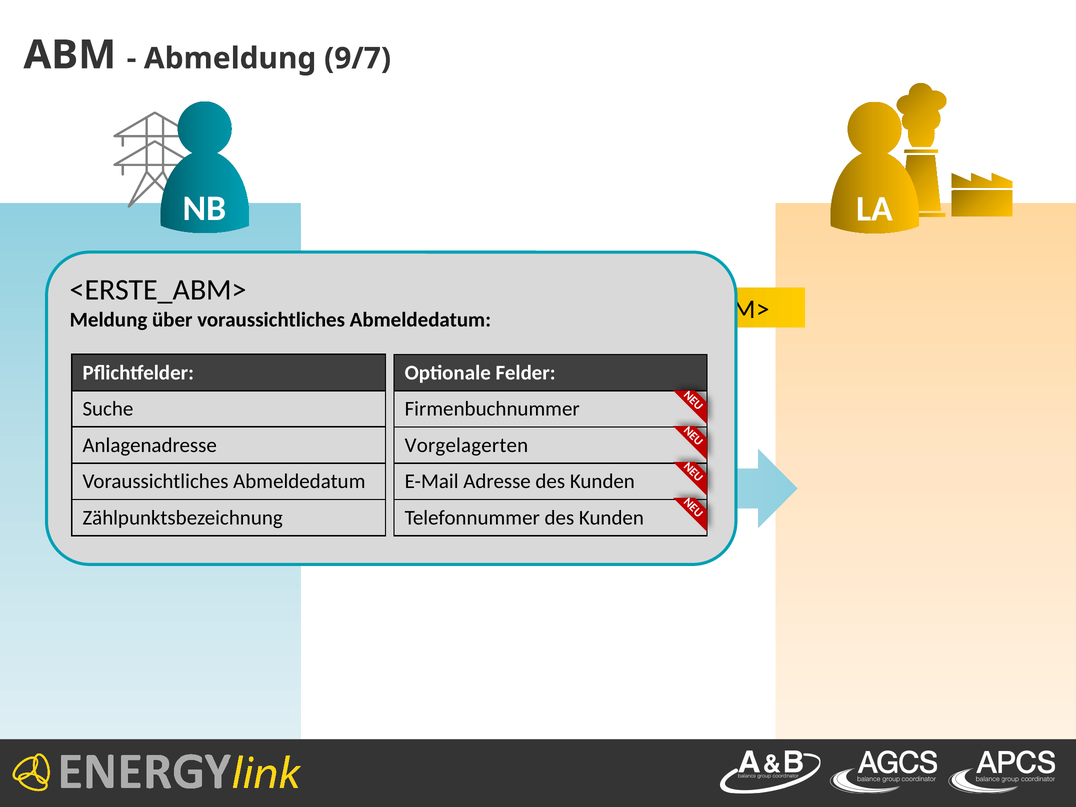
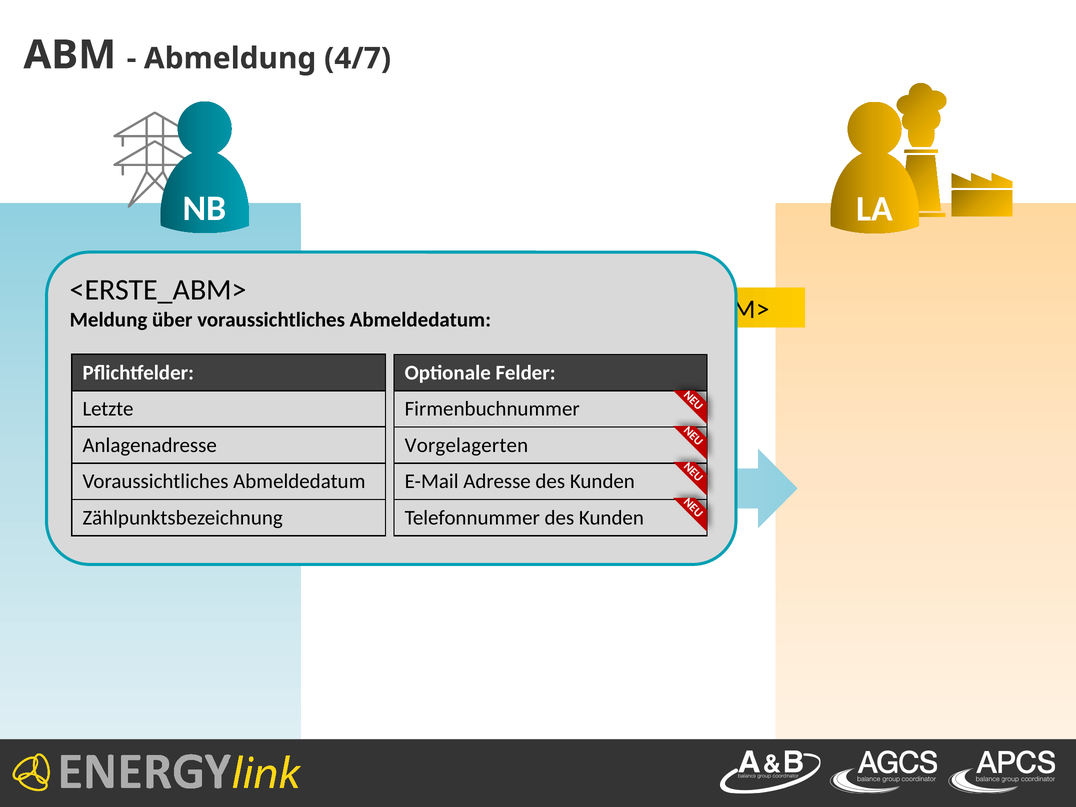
9/7: 9/7 -> 4/7
Suche: Suche -> Letzte
